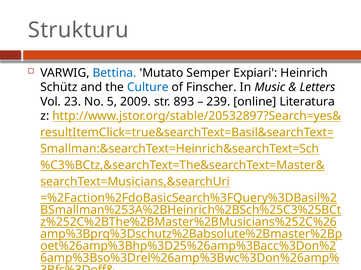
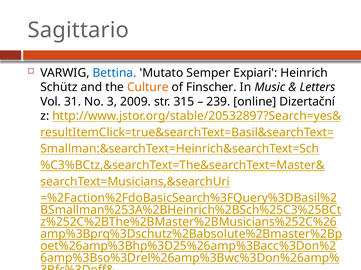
Strukturu: Strukturu -> Sagittario
Culture colour: blue -> orange
Vol 23: 23 -> 31
5: 5 -> 3
893: 893 -> 315
Literatura: Literatura -> Dizertační
